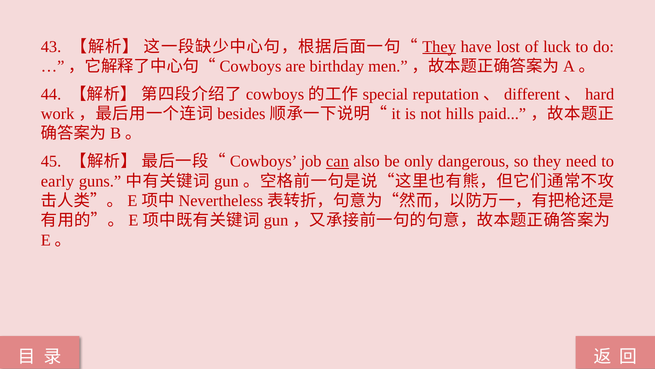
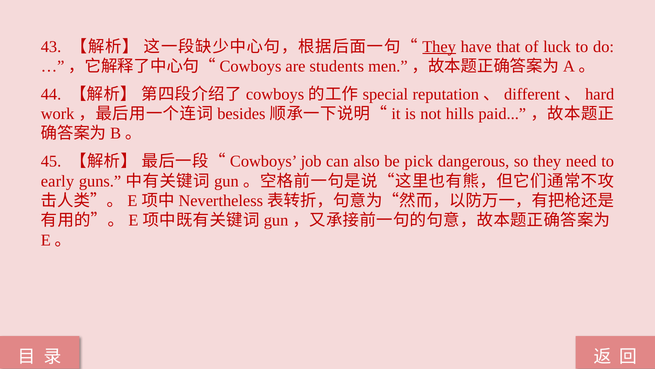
lost: lost -> that
birthday: birthday -> students
can underline: present -> none
only: only -> pick
